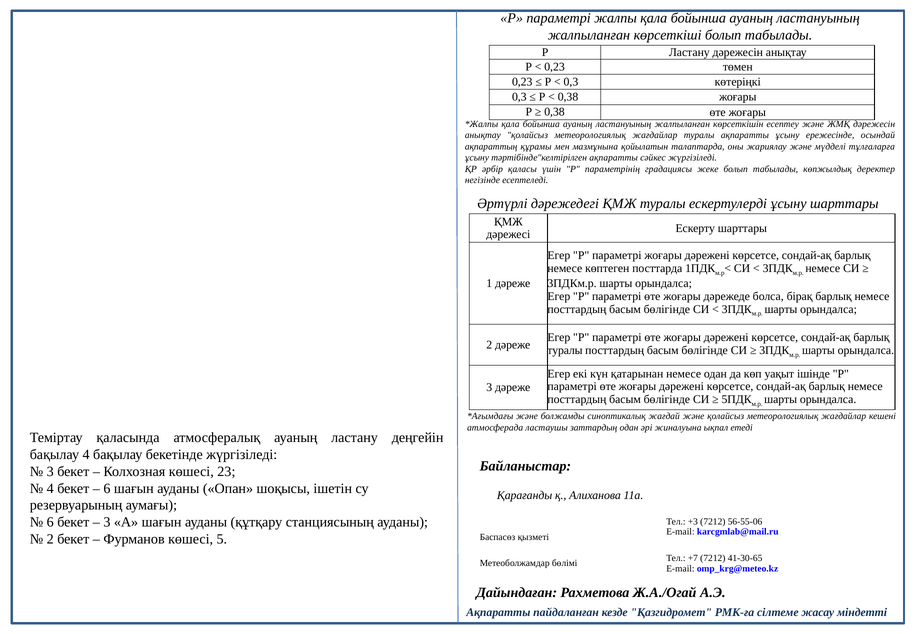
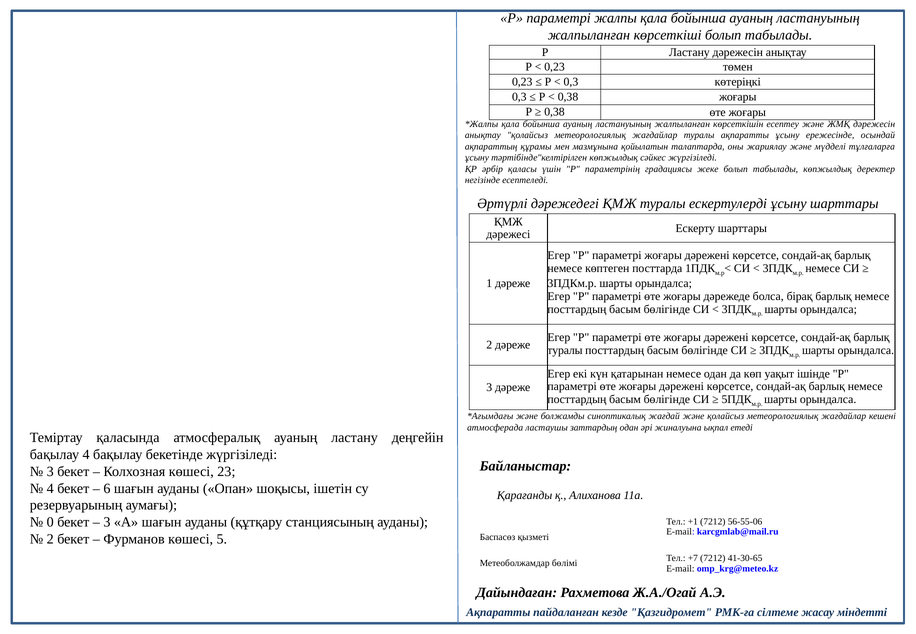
тәртібінде"келтірілген ақпаратты: ақпаратты -> көпжылдық
6 at (50, 522): 6 -> 0
+3: +3 -> +1
